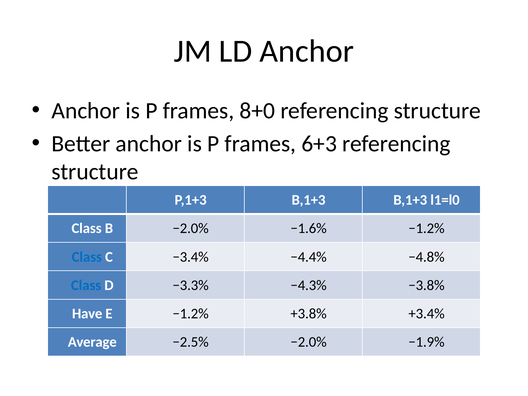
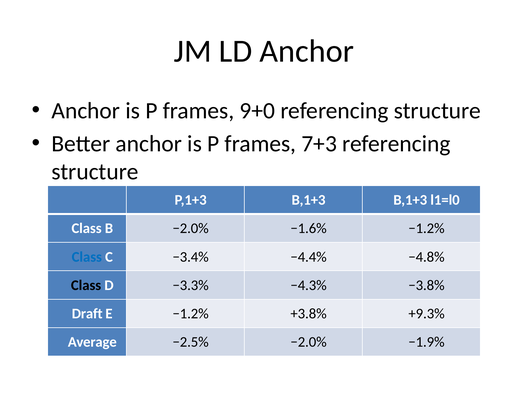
8+0: 8+0 -> 9+0
6+3: 6+3 -> 7+3
Class at (86, 285) colour: blue -> black
Have: Have -> Draft
+3.4%: +3.4% -> +9.3%
